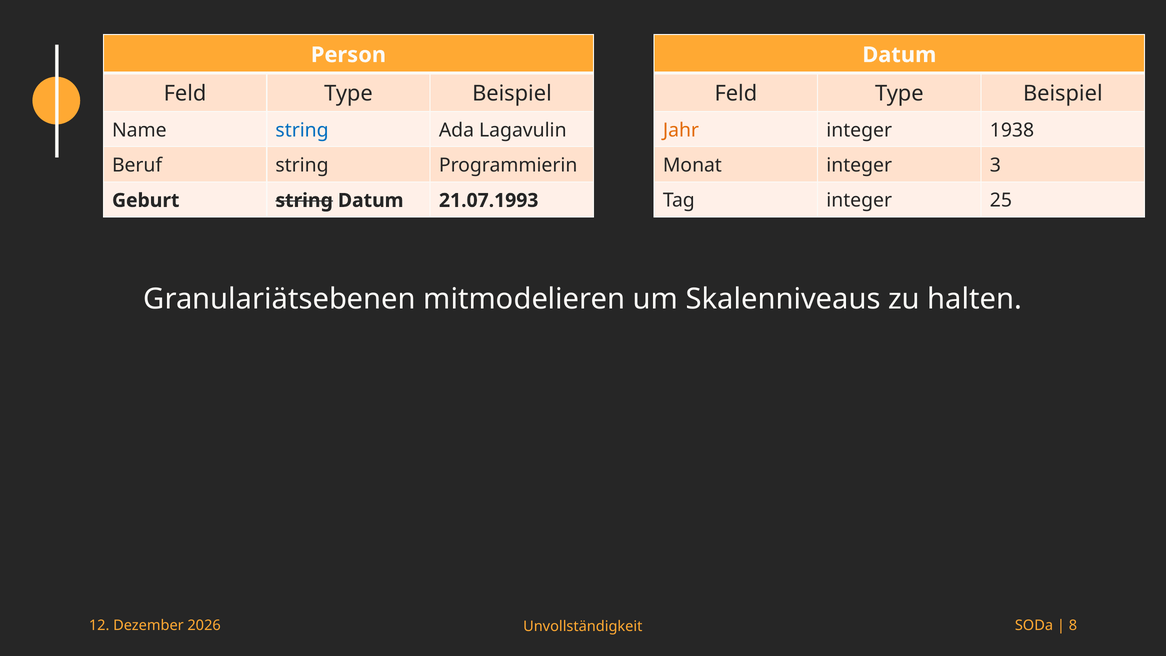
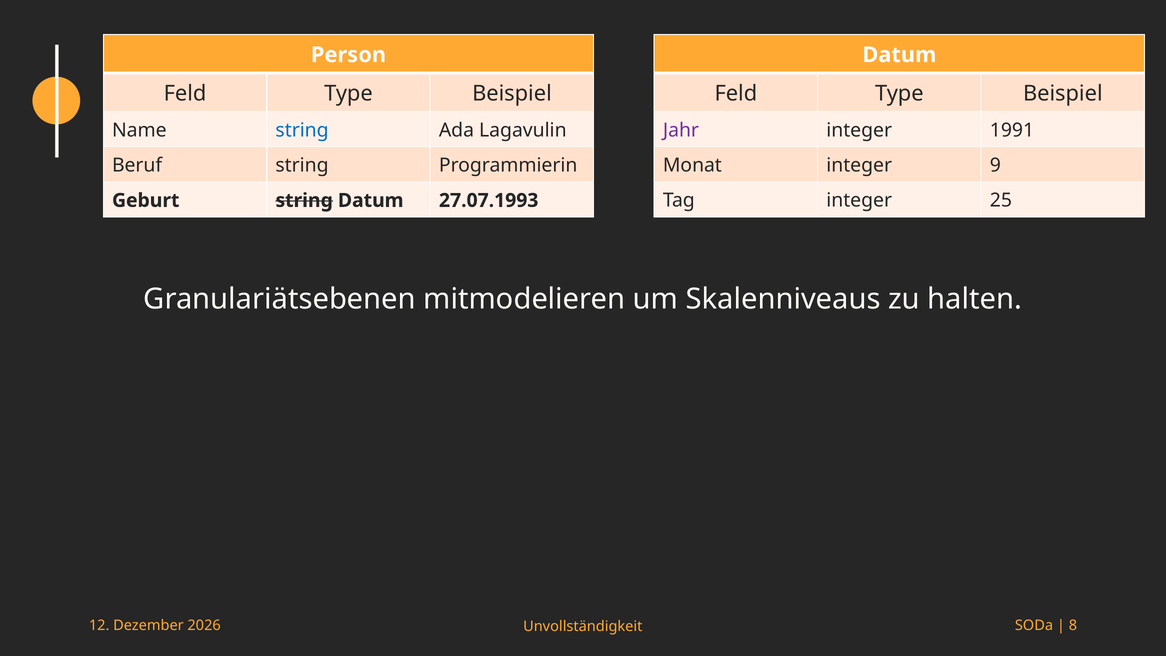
Jahr colour: orange -> purple
1938: 1938 -> 1991
3: 3 -> 9
21.07.1993: 21.07.1993 -> 27.07.1993
